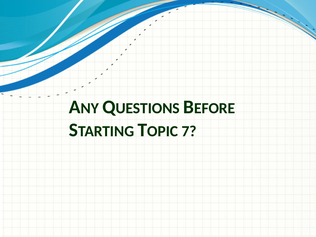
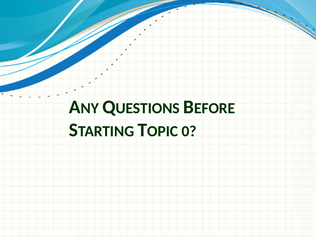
7: 7 -> 0
